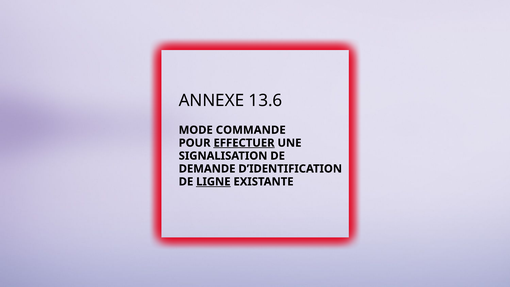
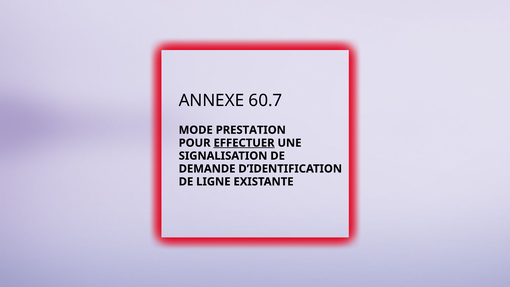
13.6: 13.6 -> 60.7
COMMANDE: COMMANDE -> PRESTATION
LIGNE underline: present -> none
